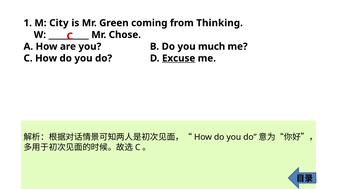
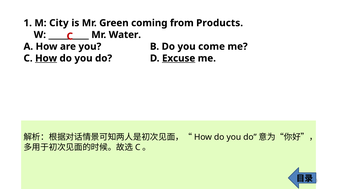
Thinking: Thinking -> Products
Chose: Chose -> Water
much: much -> come
How at (46, 58) underline: none -> present
